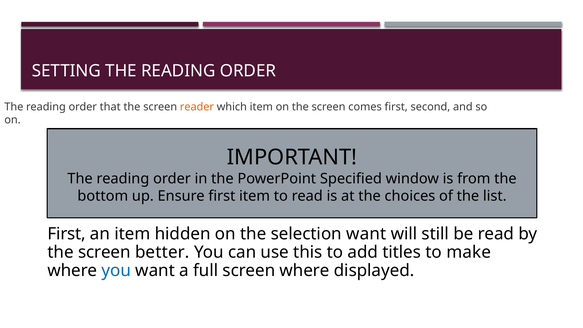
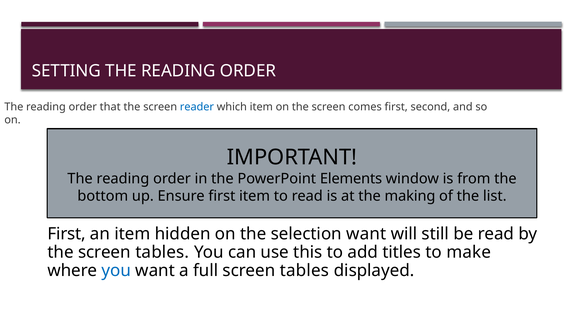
reader colour: orange -> blue
Specified: Specified -> Elements
choices: choices -> making
the screen better: better -> tables
full screen where: where -> tables
